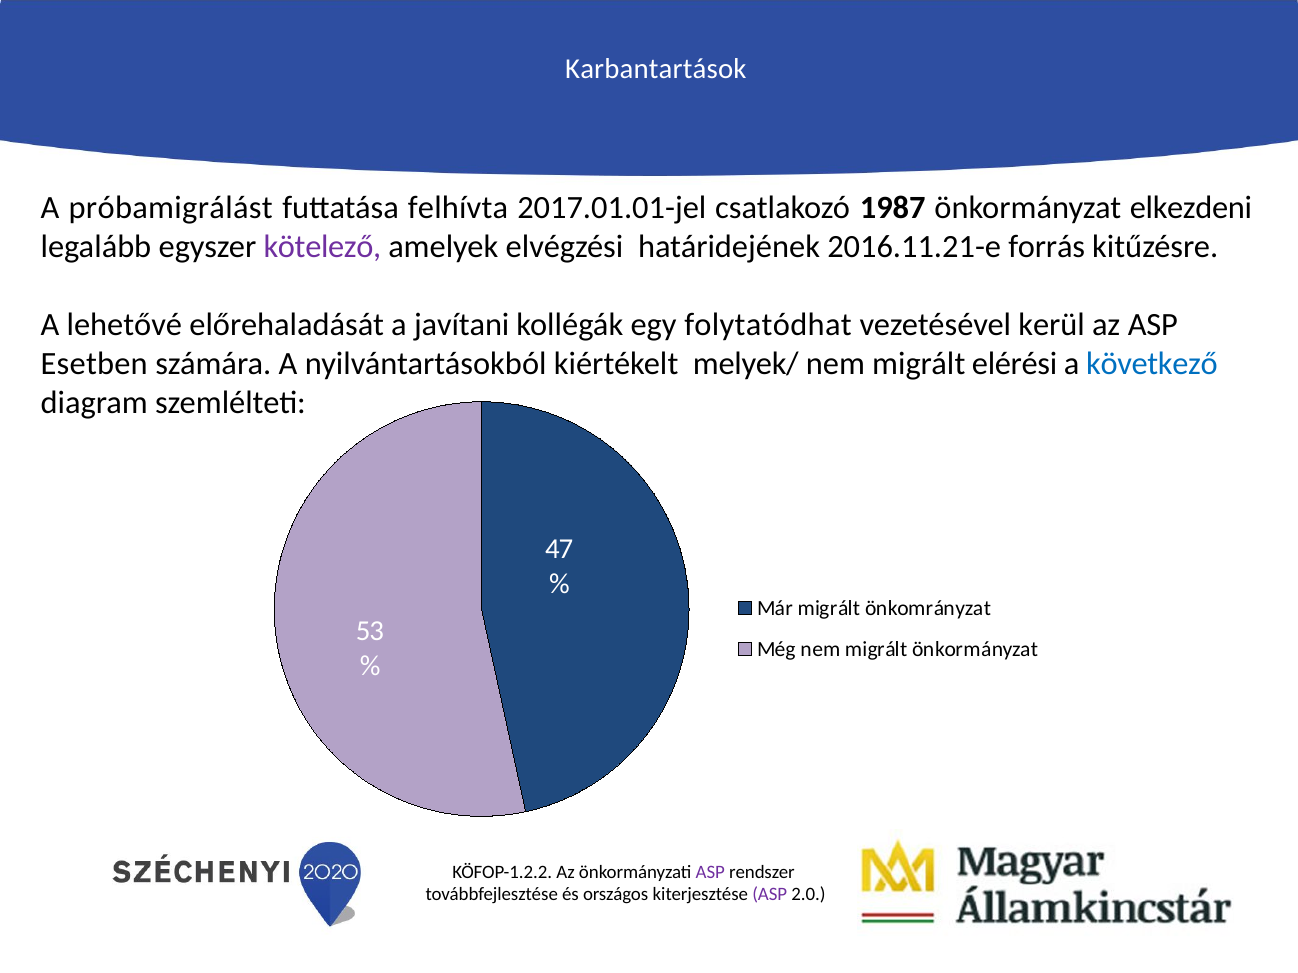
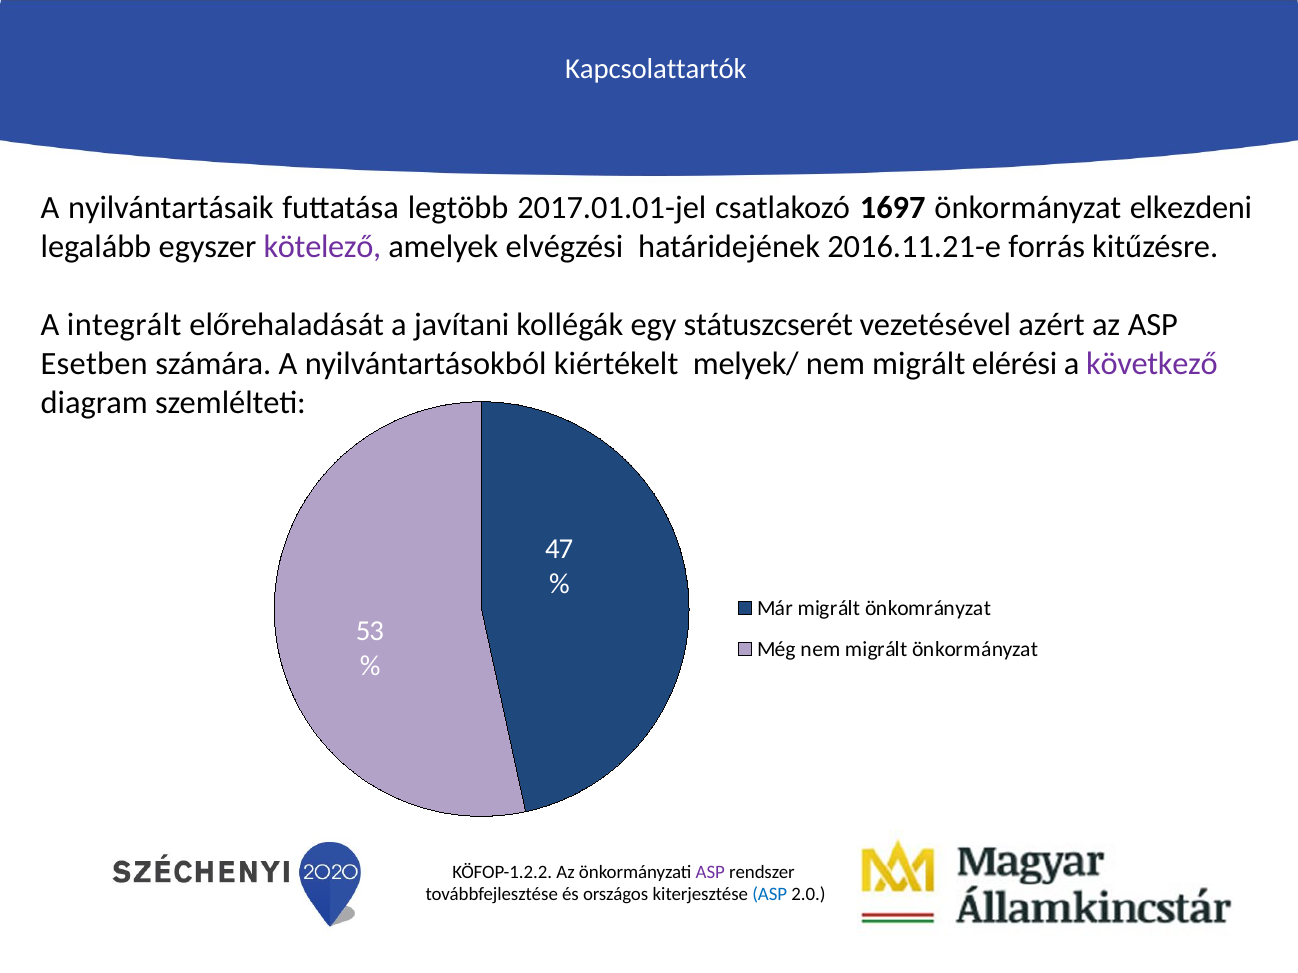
Karbantartások: Karbantartások -> Kapcsolattartók
próbamigrálást: próbamigrálást -> nyilvántartásaik
felhívta: felhívta -> legtöbb
1987: 1987 -> 1697
lehetővé: lehetővé -> integrált
folytatódhat: folytatódhat -> státuszcserét
kerül: kerül -> azért
következő colour: blue -> purple
ASP at (770, 895) colour: purple -> blue
